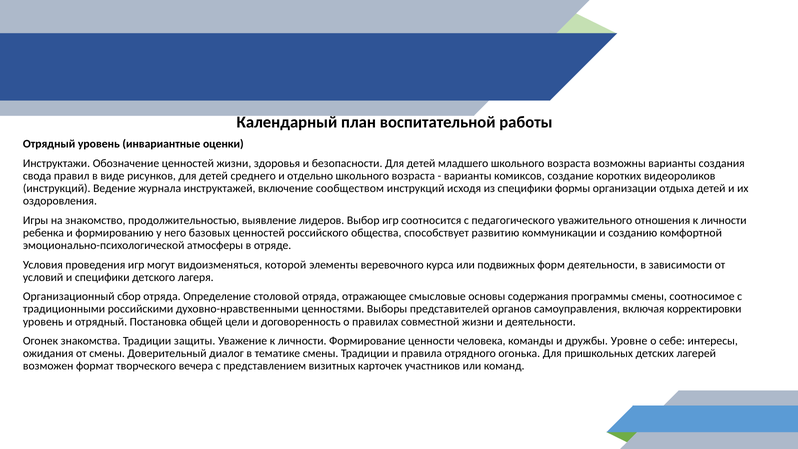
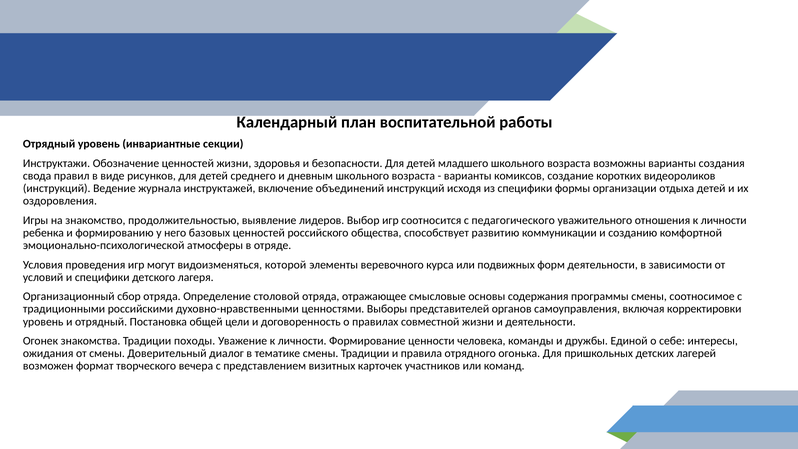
оценки: оценки -> секции
отдельно: отдельно -> дневным
сообществом: сообществом -> объединений
защиты: защиты -> походы
Уровне: Уровне -> Единой
